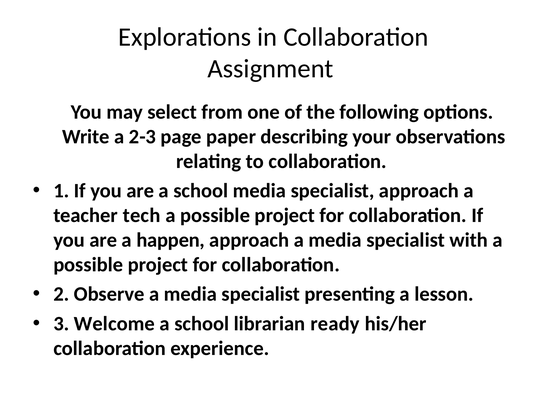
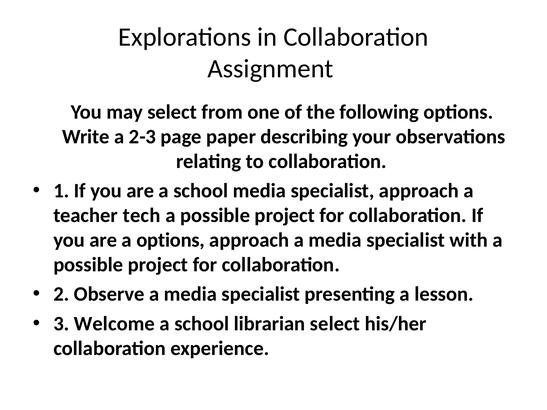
a happen: happen -> options
librarian ready: ready -> select
